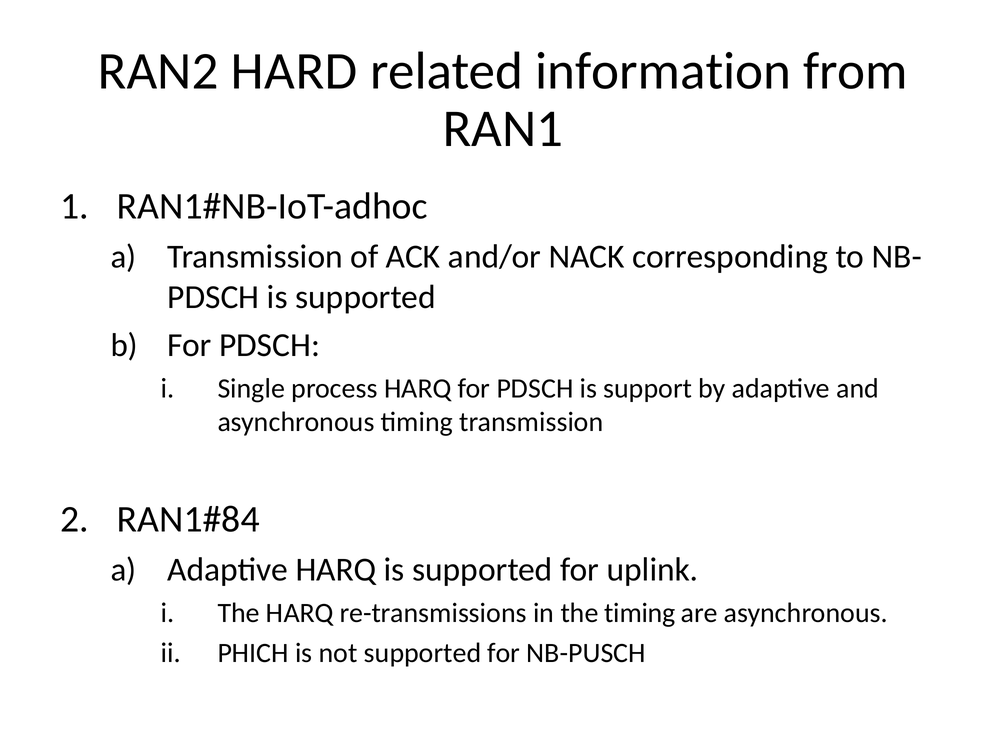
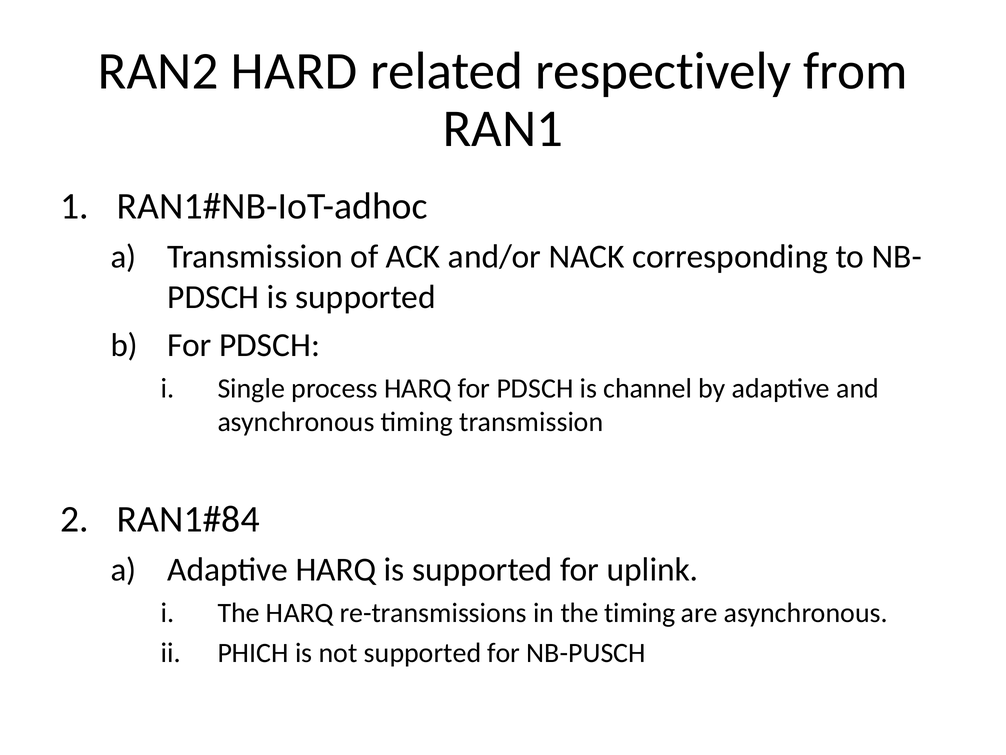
information: information -> respectively
support: support -> channel
